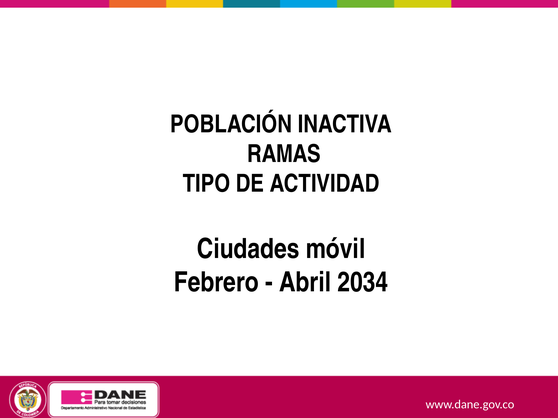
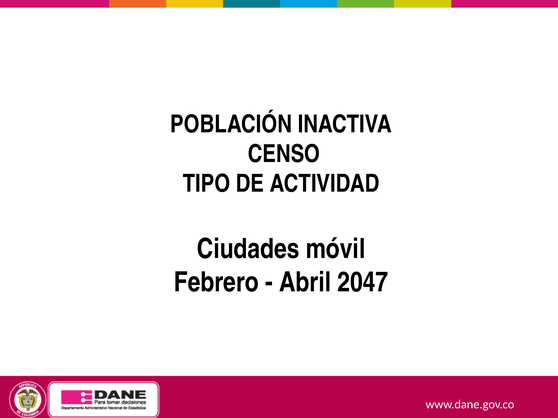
RAMAS: RAMAS -> CENSO
2034: 2034 -> 2047
